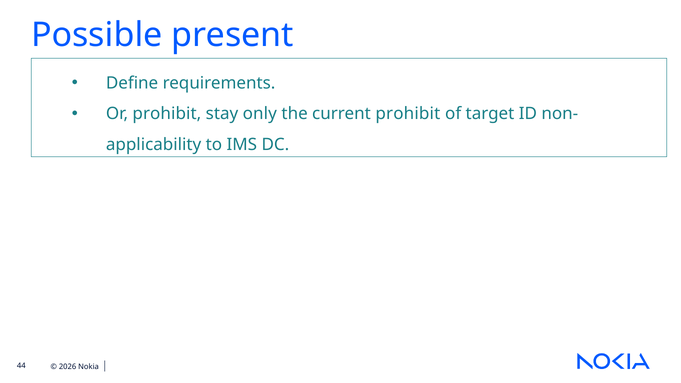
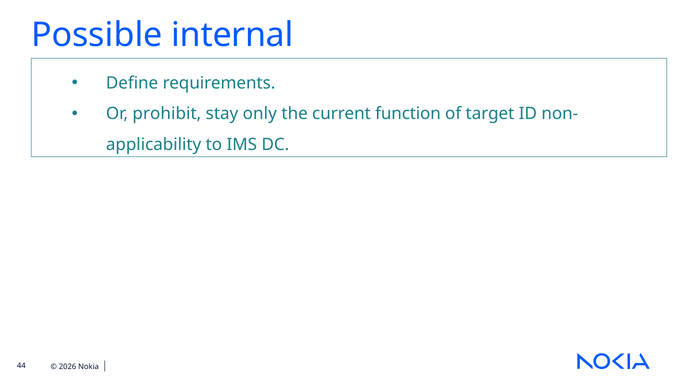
present: present -> internal
current prohibit: prohibit -> function
